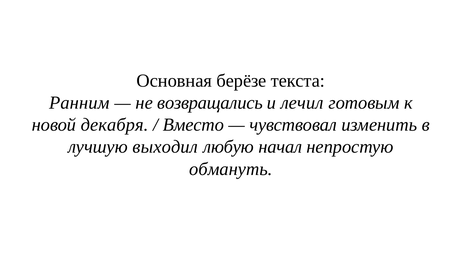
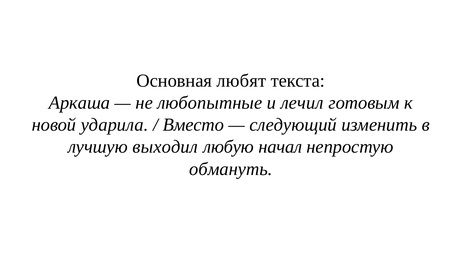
берёзе: берёзе -> любят
Ранним: Ранним -> Аркаша
возвращались: возвращались -> любопытные
декабря: декабря -> ударила
чувствовал: чувствовал -> следующий
